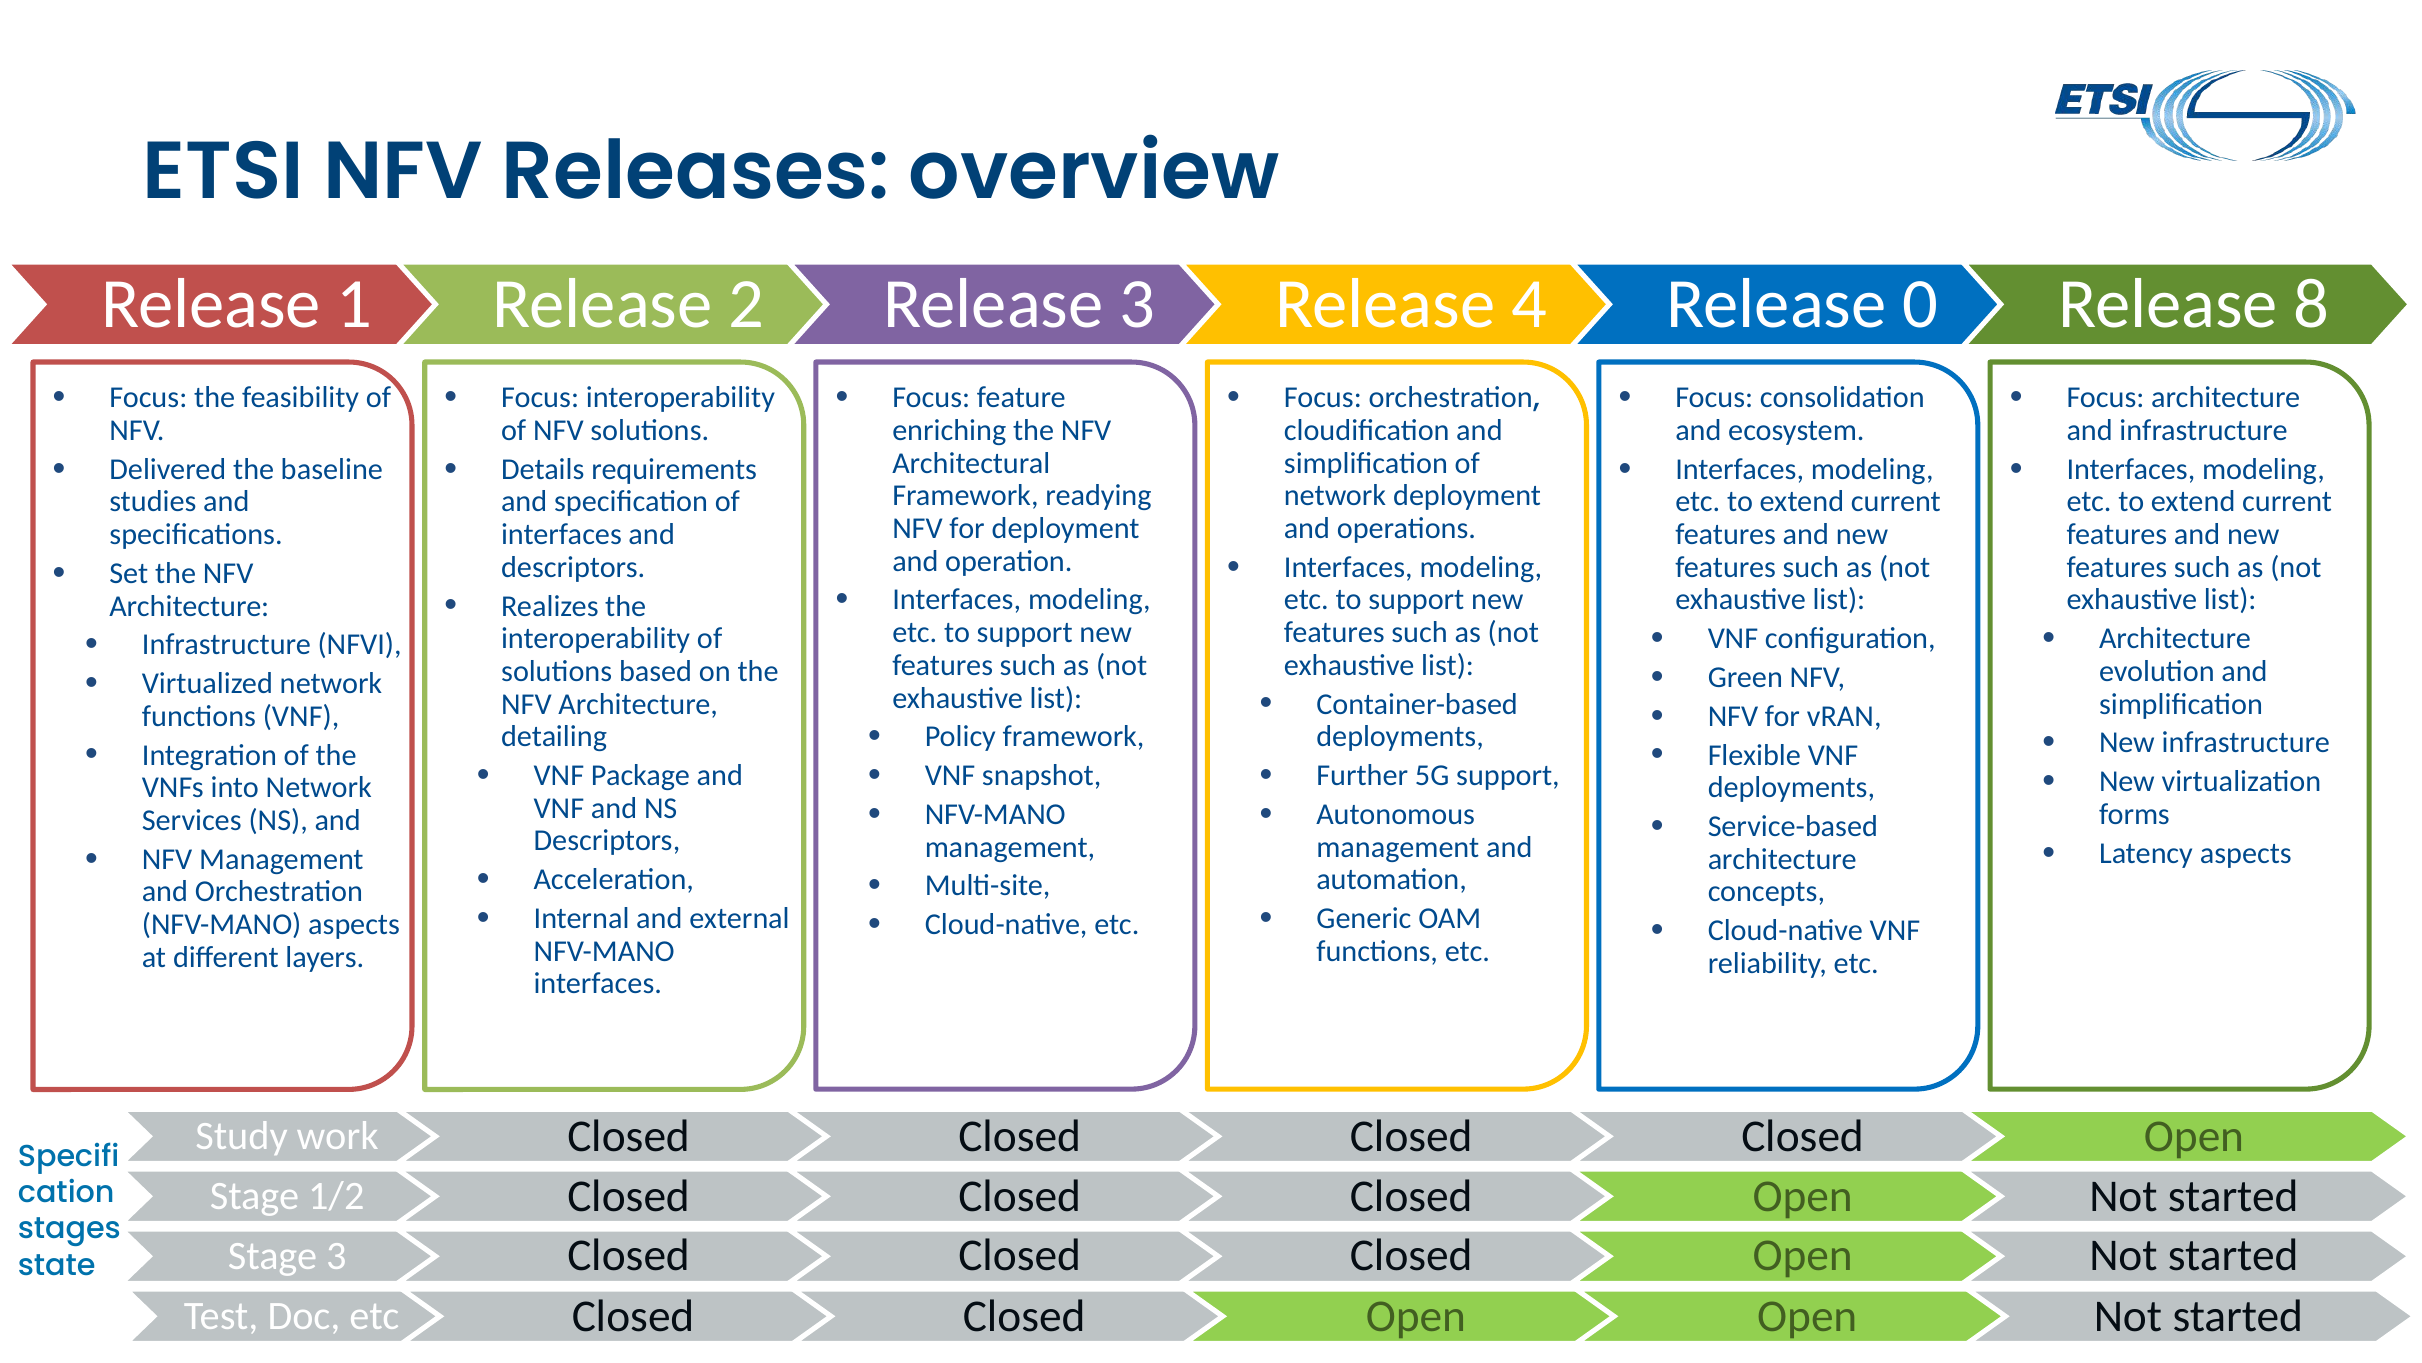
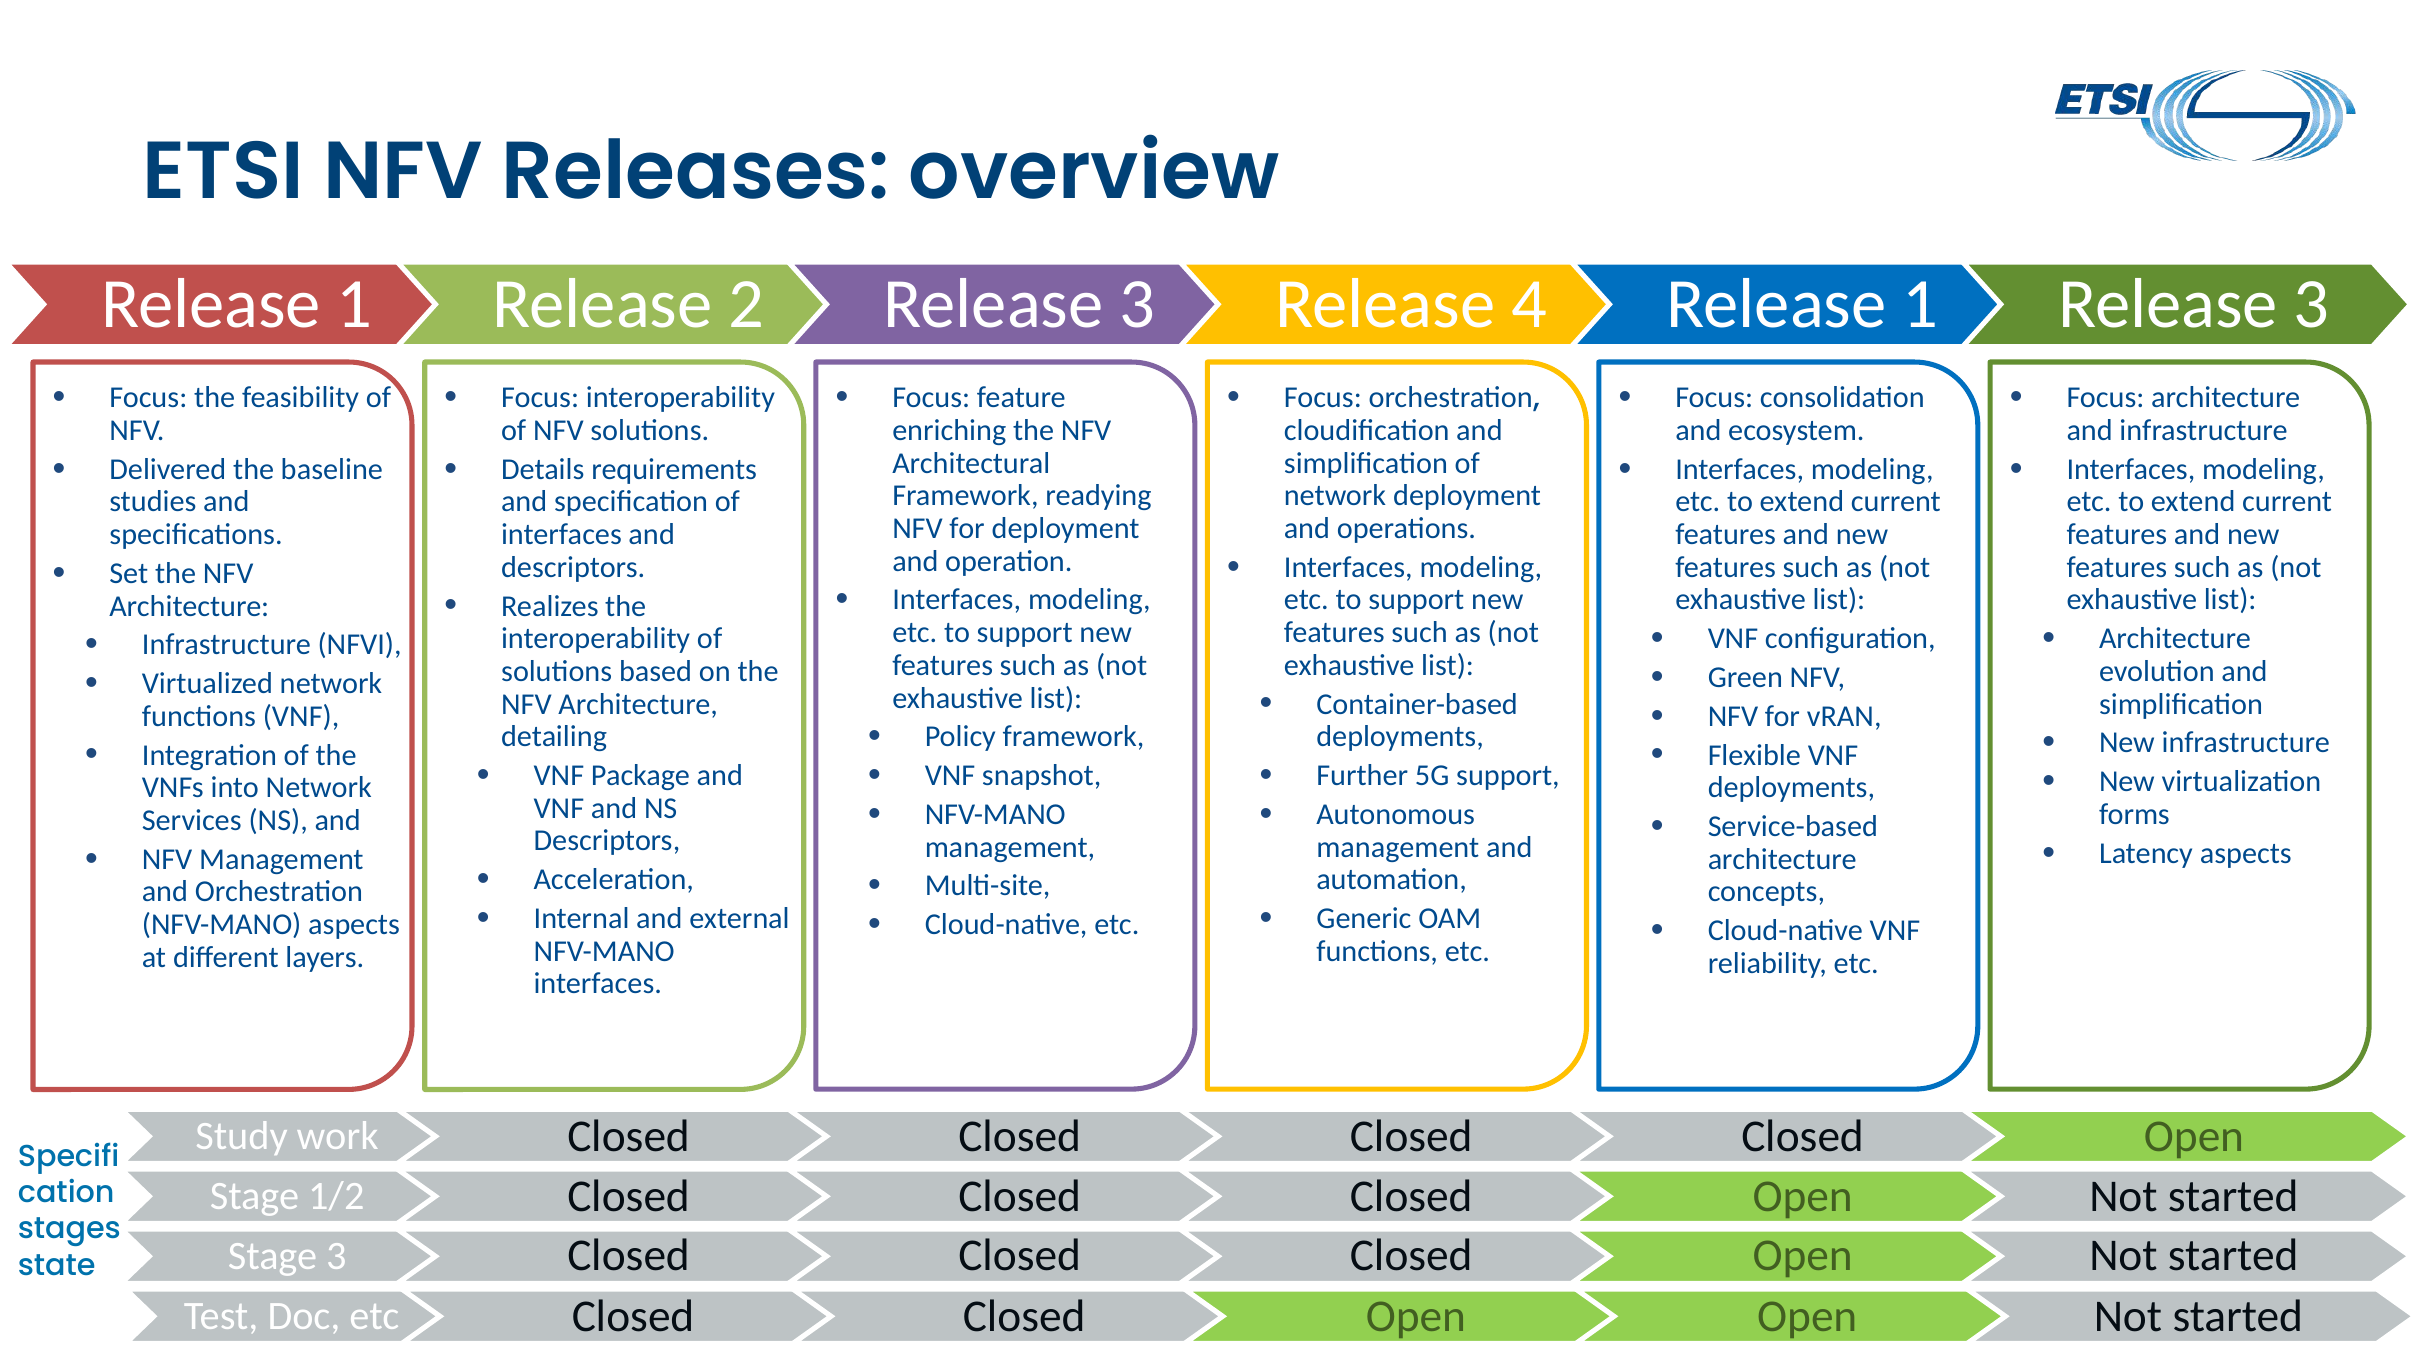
4 Release 0: 0 -> 1
8 at (2312, 304): 8 -> 3
